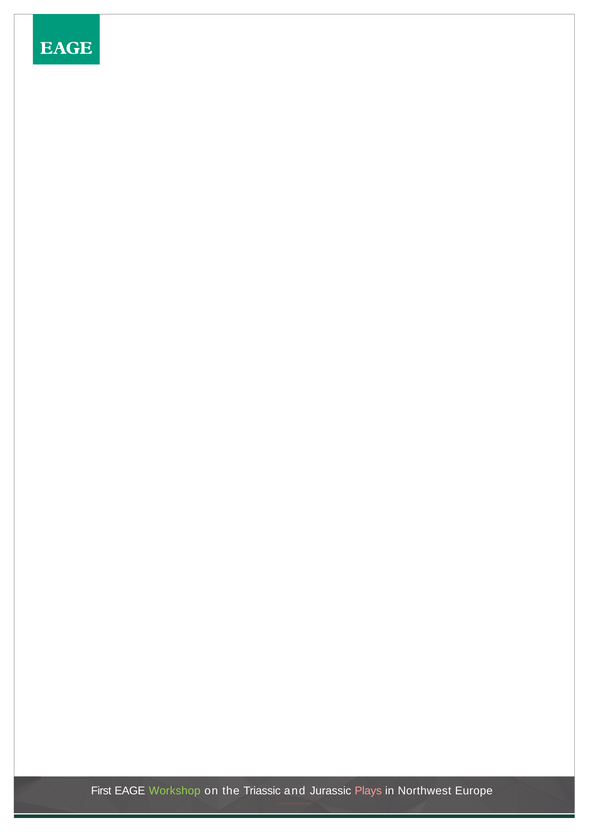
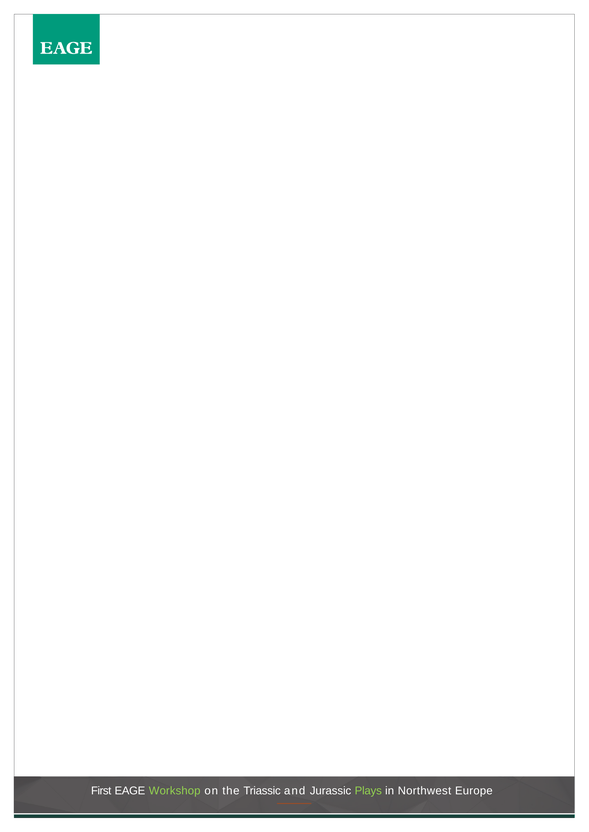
Plays colour: pink -> light green
